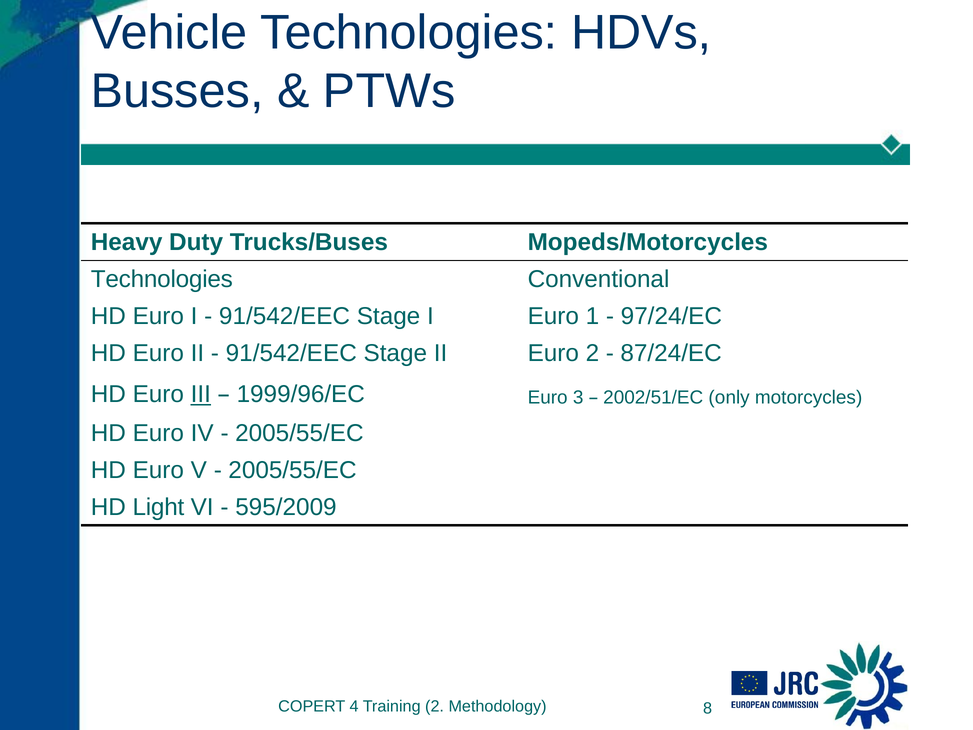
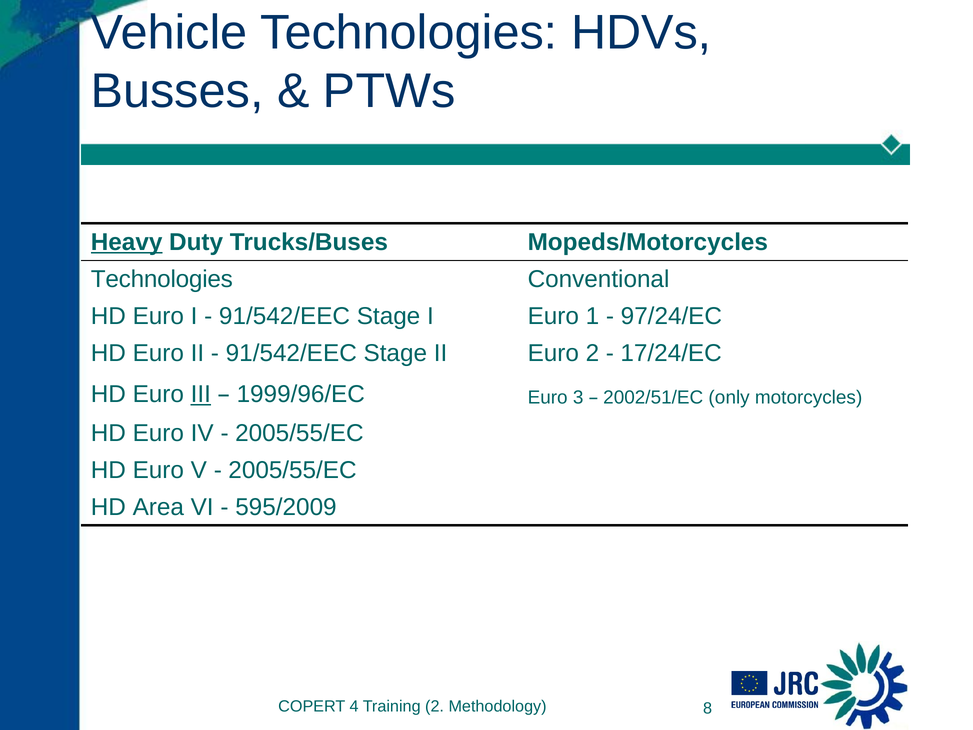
Heavy underline: none -> present
87/24/EC: 87/24/EC -> 17/24/EC
Light: Light -> Area
